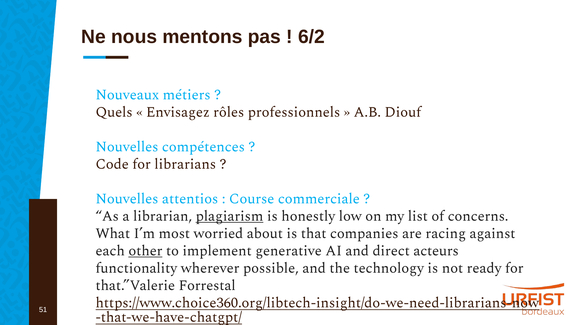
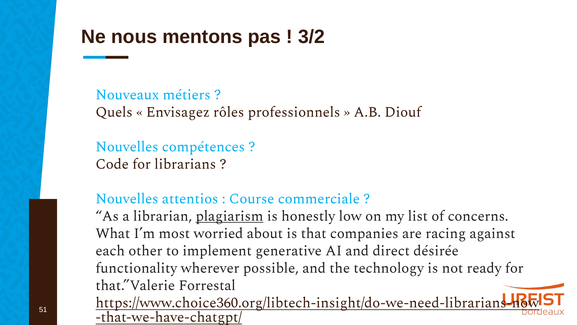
6/2: 6/2 -> 3/2
other underline: present -> none
acteurs: acteurs -> désirée
